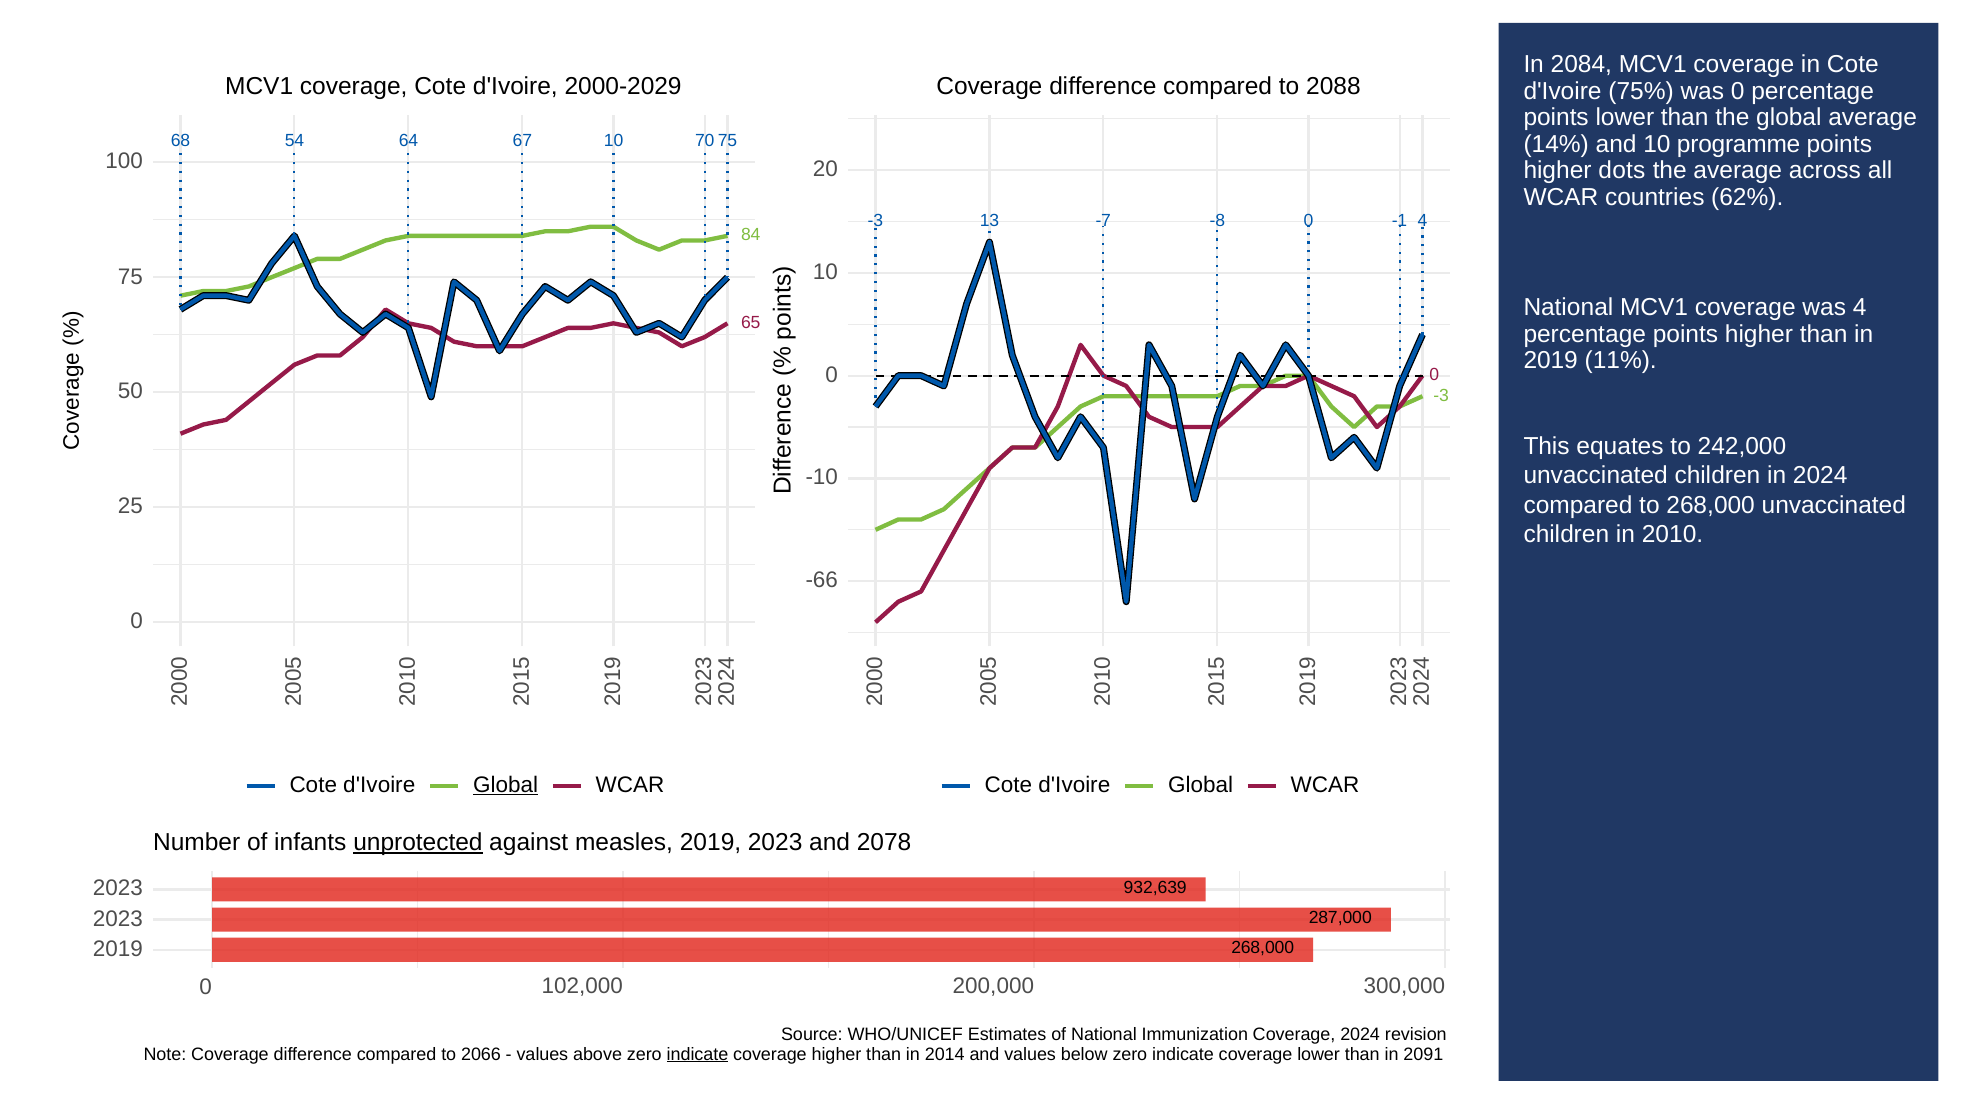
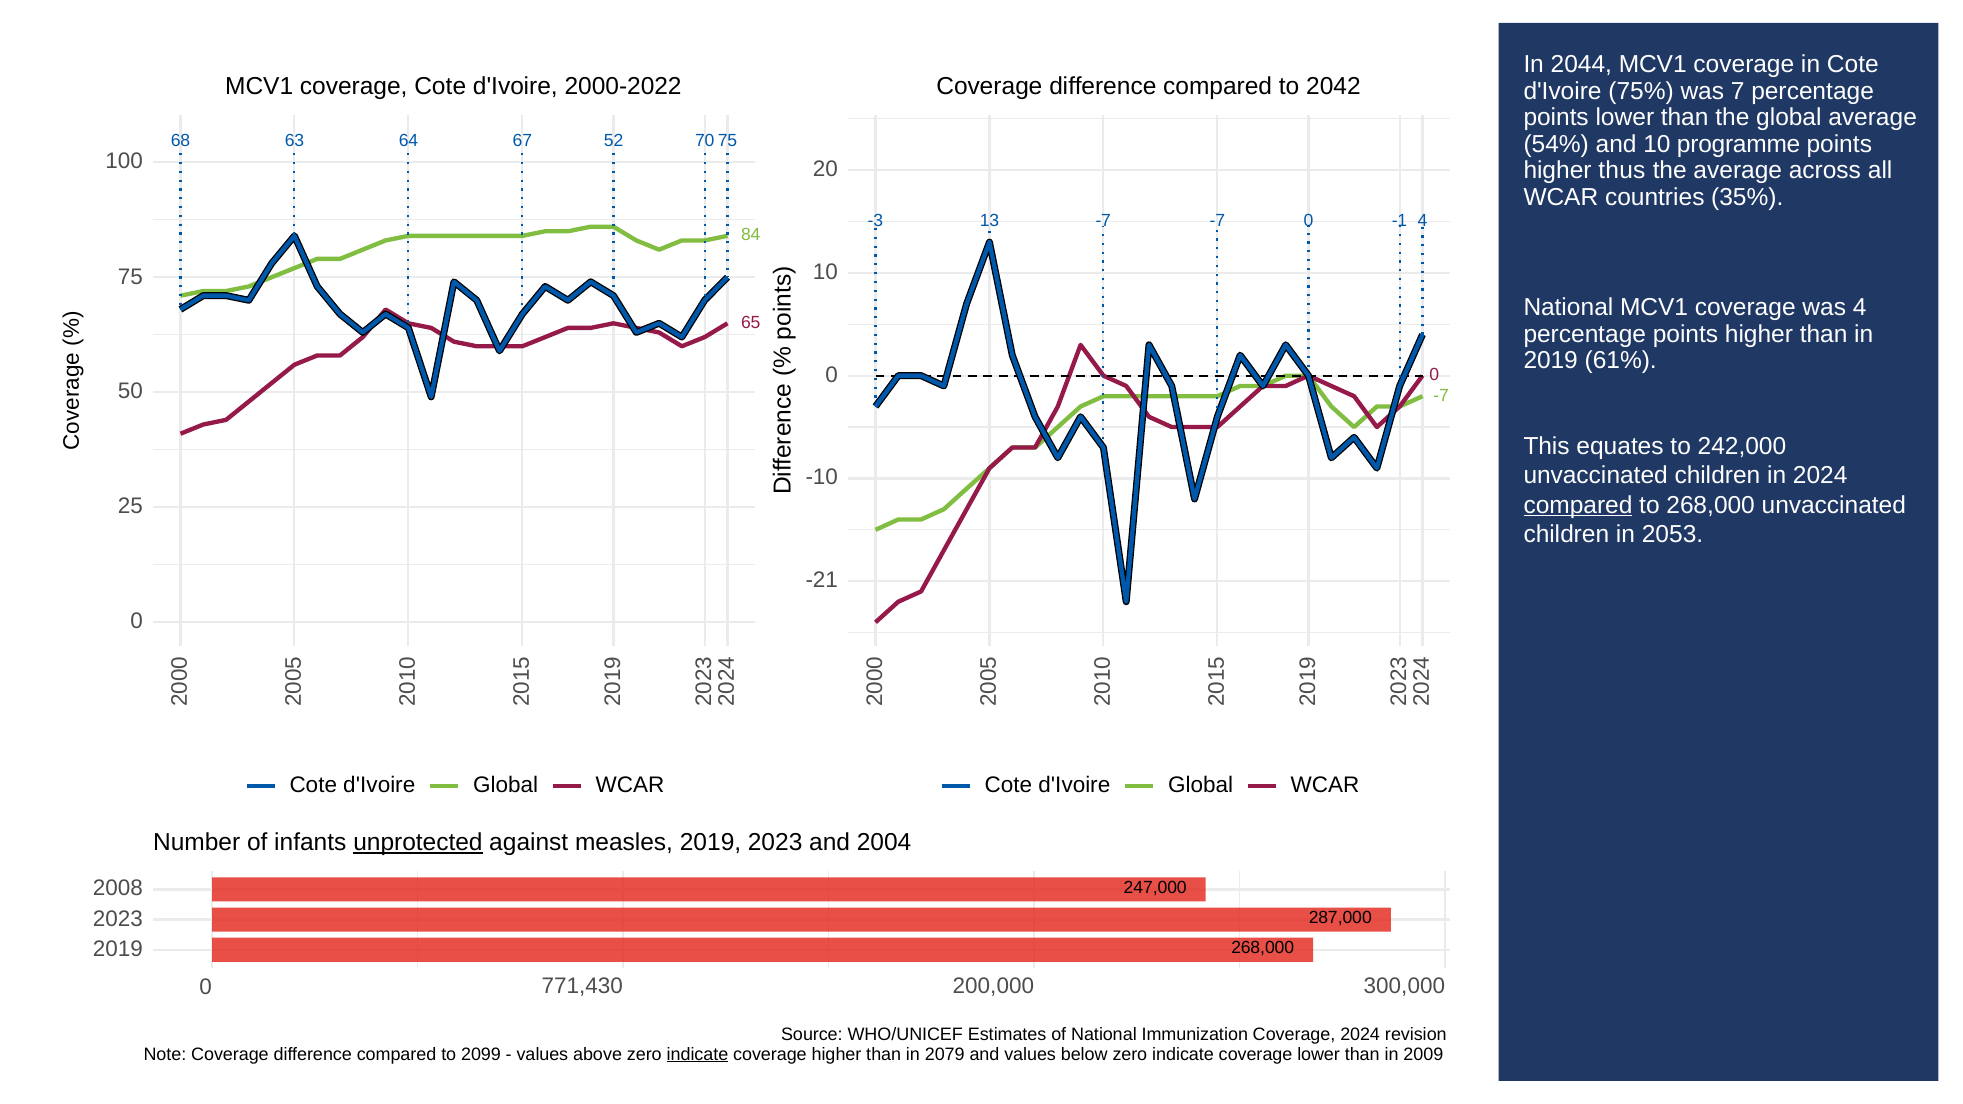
2084: 2084 -> 2044
2000-2029: 2000-2029 -> 2000-2022
2088: 2088 -> 2042
was 0: 0 -> 7
54: 54 -> 63
67 10: 10 -> 52
14%: 14% -> 54%
dots: dots -> thus
62%: 62% -> 35%
-7 -8: -8 -> -7
11%: 11% -> 61%
-3 at (1441, 396): -3 -> -7
compared at (1578, 505) underline: none -> present
2010: 2010 -> 2053
-66: -66 -> -21
Global at (506, 785) underline: present -> none
2078: 2078 -> 2004
2023 at (118, 889): 2023 -> 2008
932,639: 932,639 -> 247,000
102,000: 102,000 -> 771,430
2066: 2066 -> 2099
2014: 2014 -> 2079
2091: 2091 -> 2009
